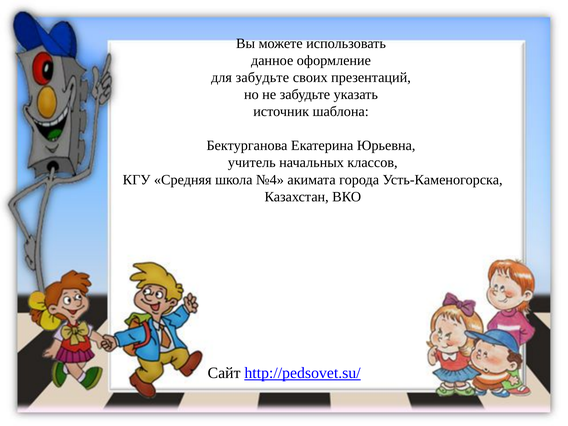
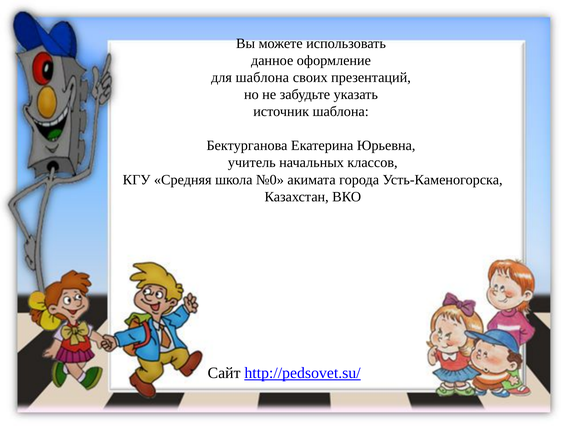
для забудьте: забудьте -> шаблона
№4: №4 -> №0
